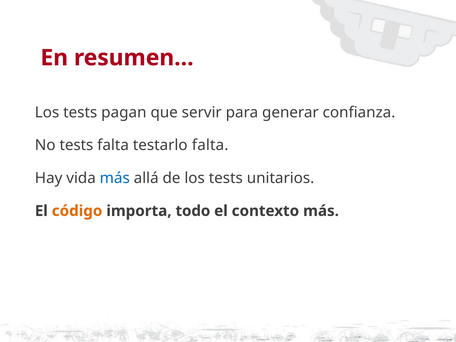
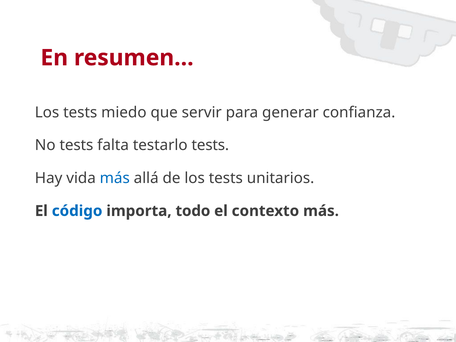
pagan: pagan -> miedo
testarlo falta: falta -> tests
código colour: orange -> blue
